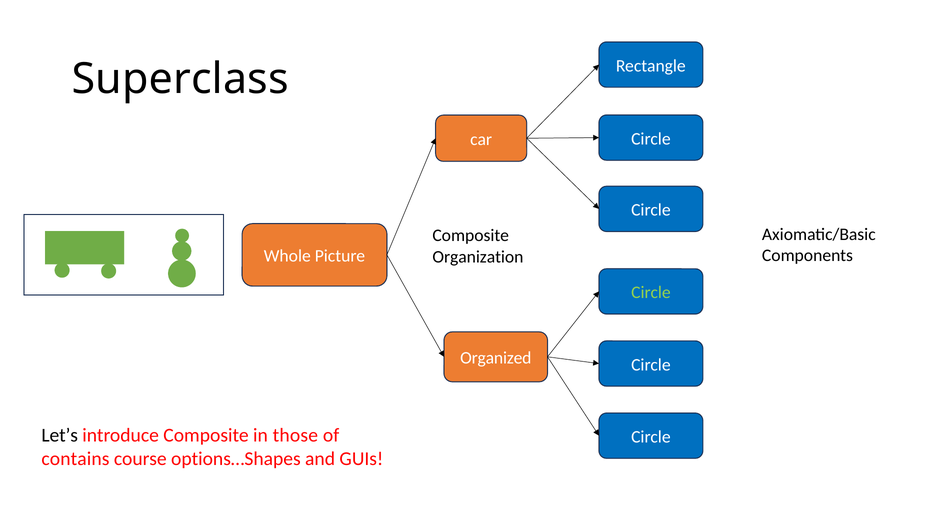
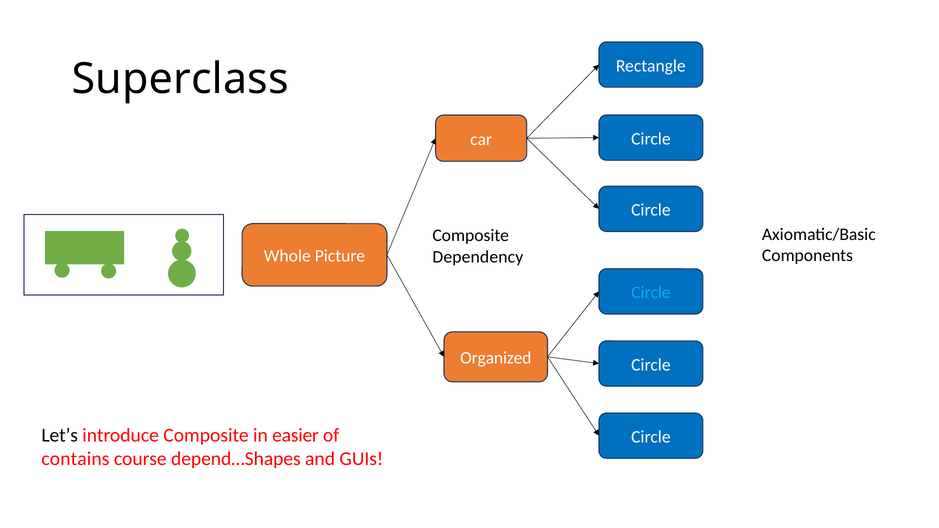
Organization: Organization -> Dependency
Circle at (651, 293) colour: light green -> light blue
those: those -> easier
options…Shapes: options…Shapes -> depend…Shapes
